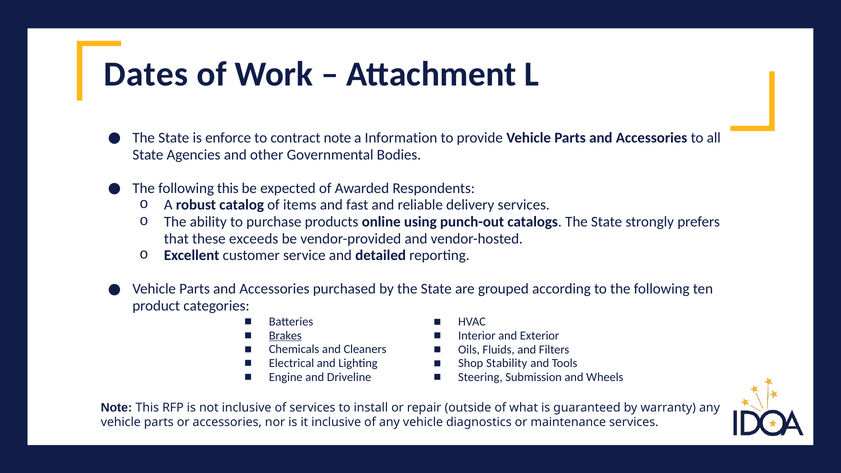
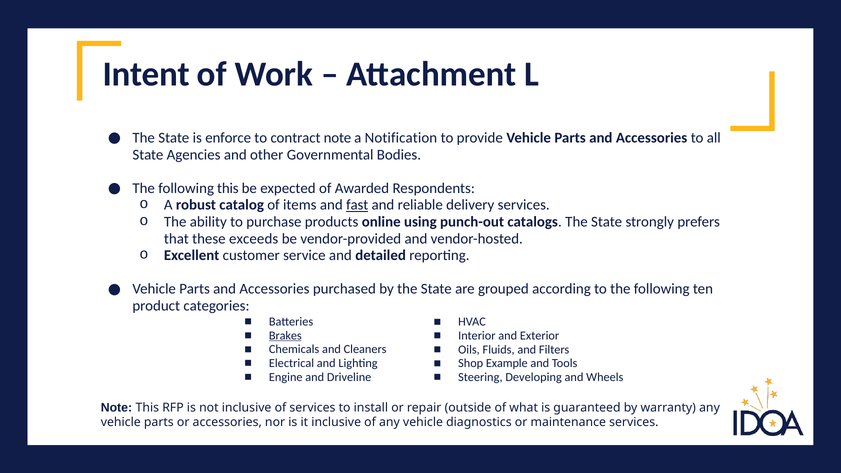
Dates: Dates -> Intent
Information: Information -> Notification
fast underline: none -> present
Stability: Stability -> Example
Submission: Submission -> Developing
